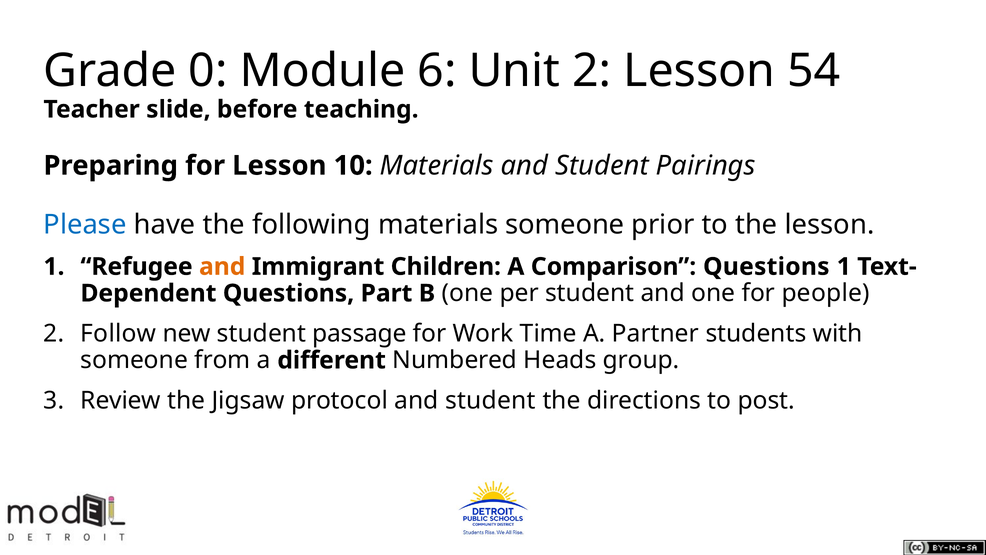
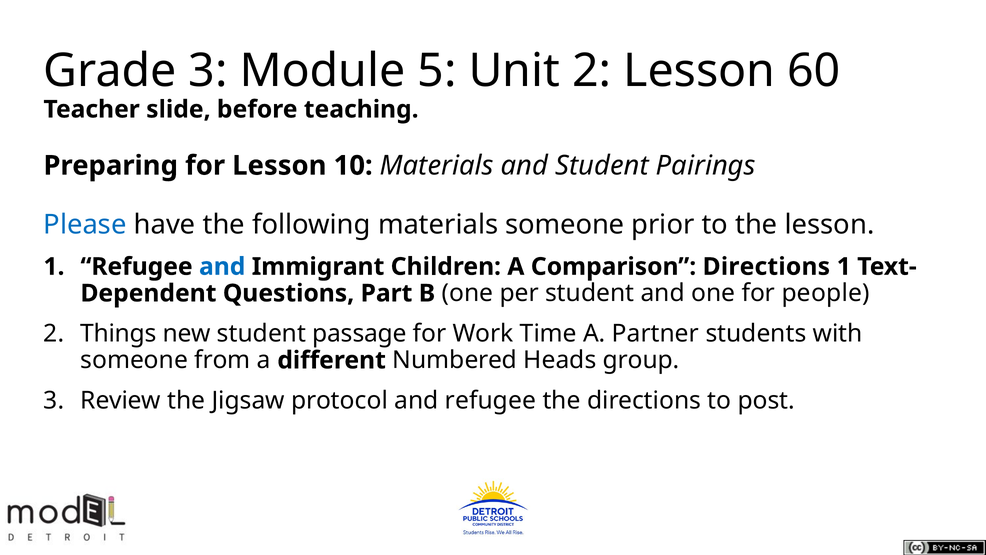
Grade 0: 0 -> 3
6: 6 -> 5
54: 54 -> 60
and at (222, 267) colour: orange -> blue
Comparison Questions: Questions -> Directions
Follow: Follow -> Things
protocol and student: student -> refugee
